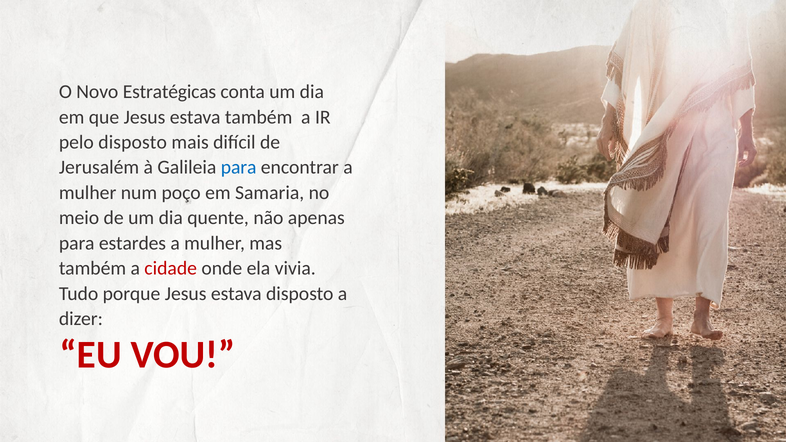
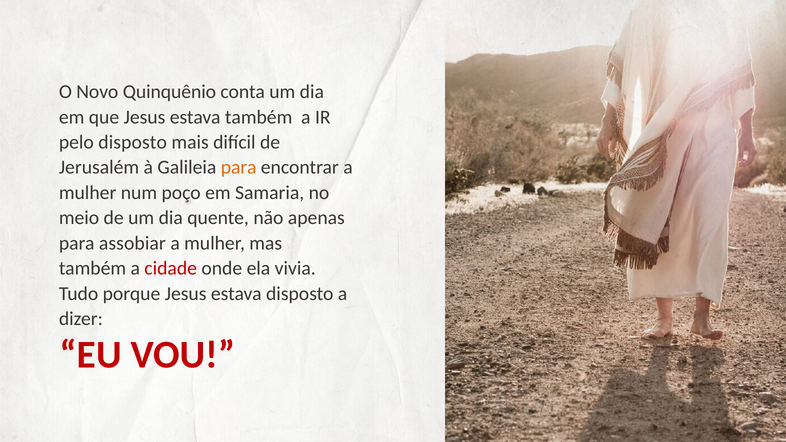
Estratégicas: Estratégicas -> Quinquênio
para at (239, 168) colour: blue -> orange
estardes: estardes -> assobiar
